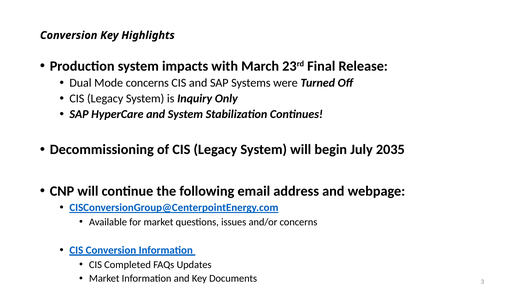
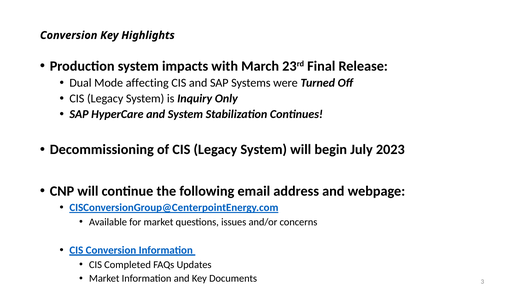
Mode concerns: concerns -> affecting
2035: 2035 -> 2023
